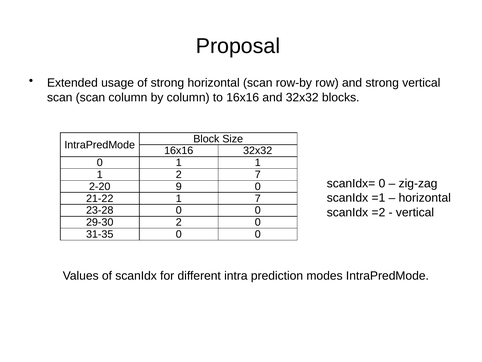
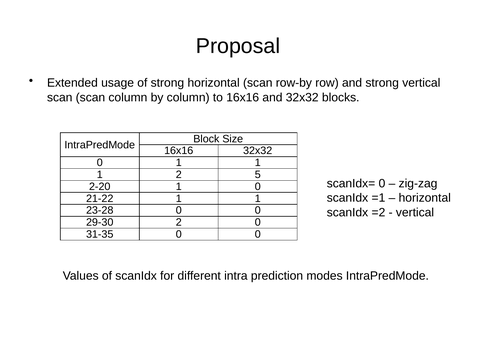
2 7: 7 -> 5
2-20 9: 9 -> 1
21-22 1 7: 7 -> 1
